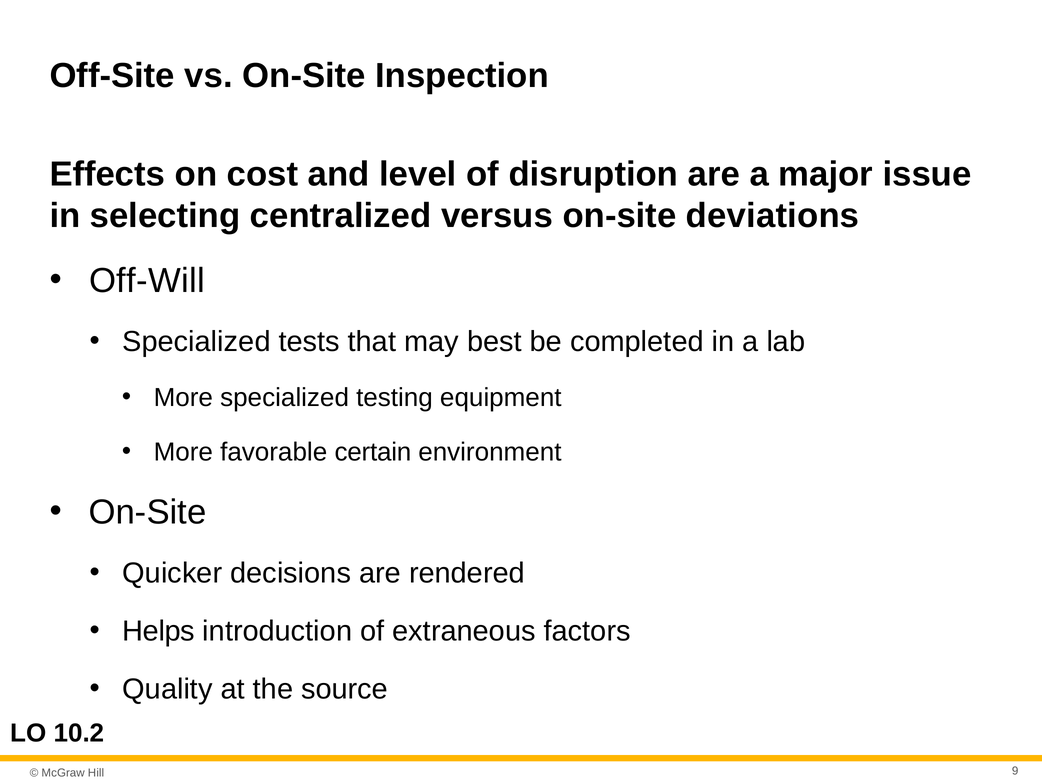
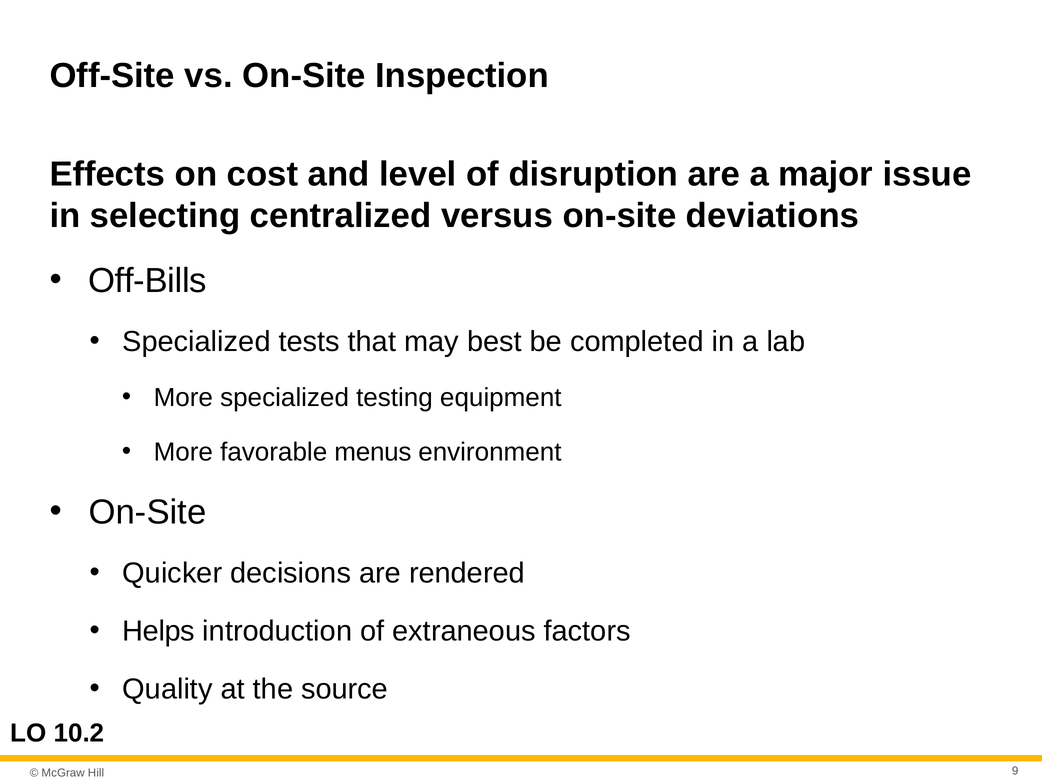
Off-Will: Off-Will -> Off-Bills
certain: certain -> menus
